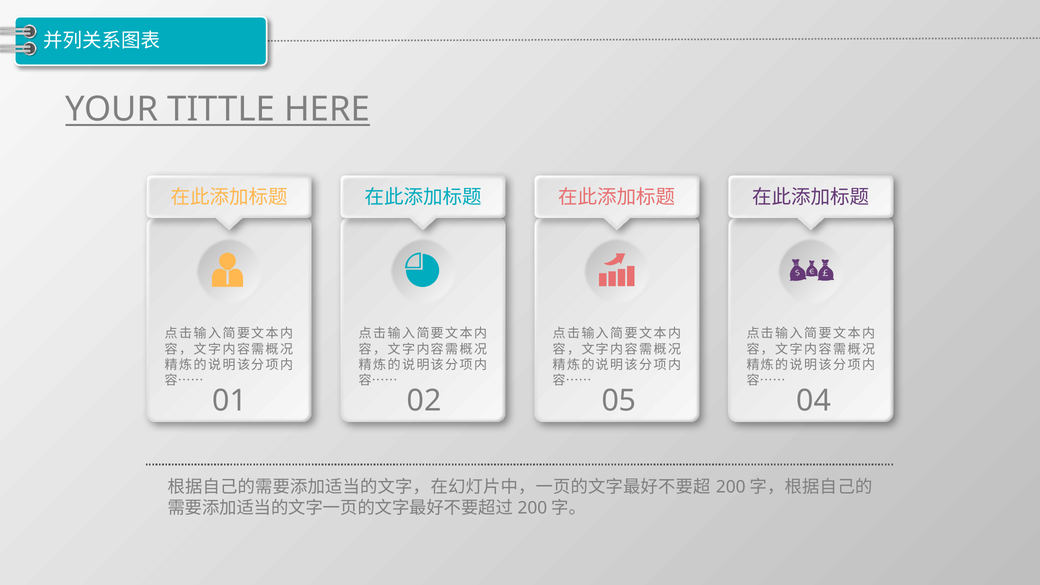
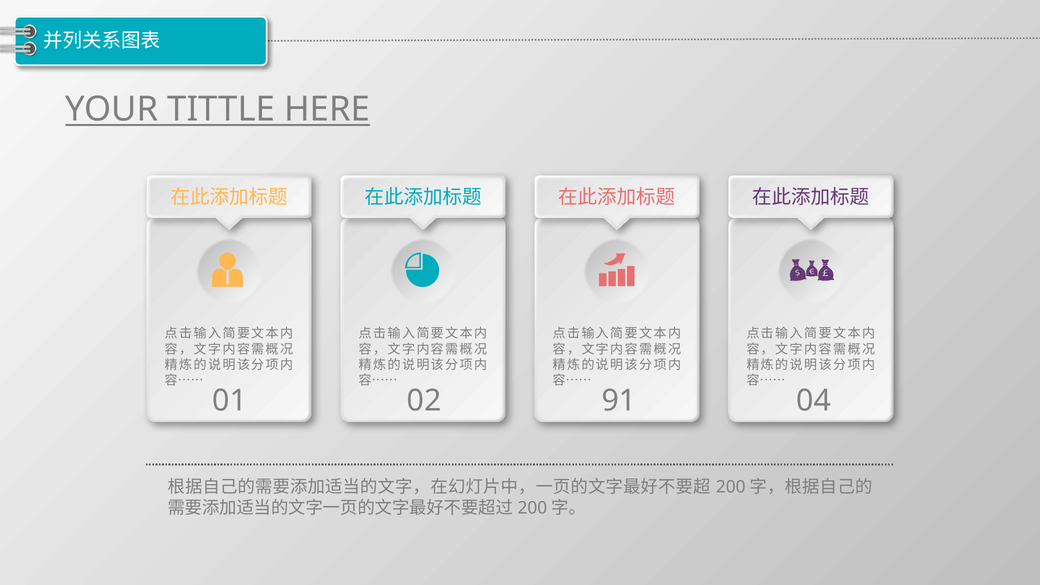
05: 05 -> 91
